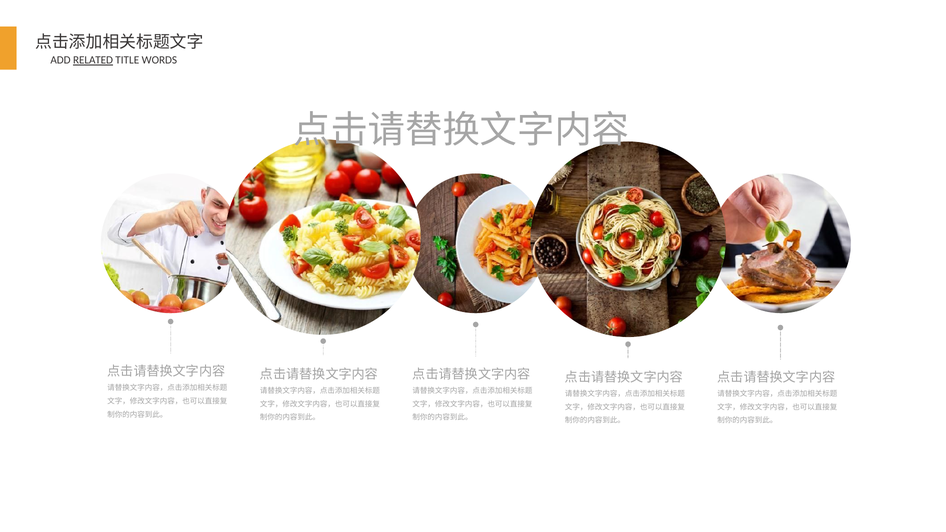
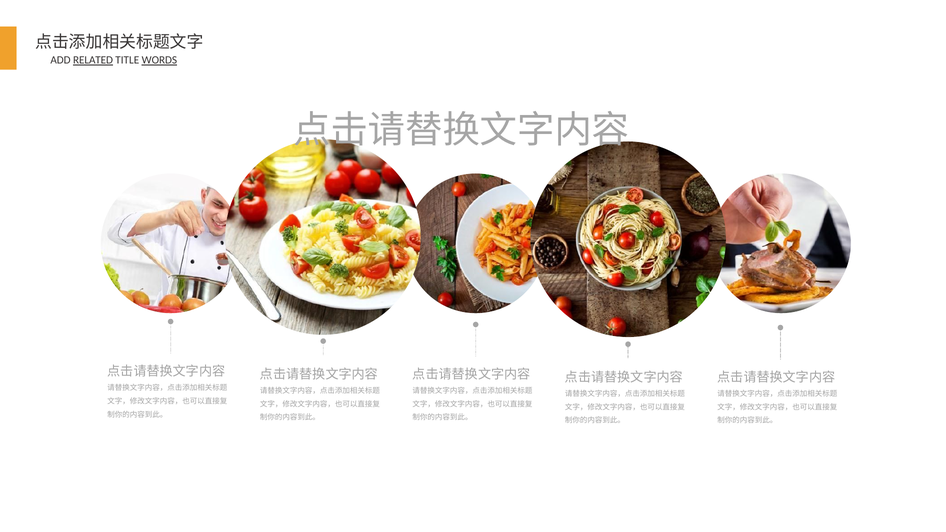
WORDS underline: none -> present
